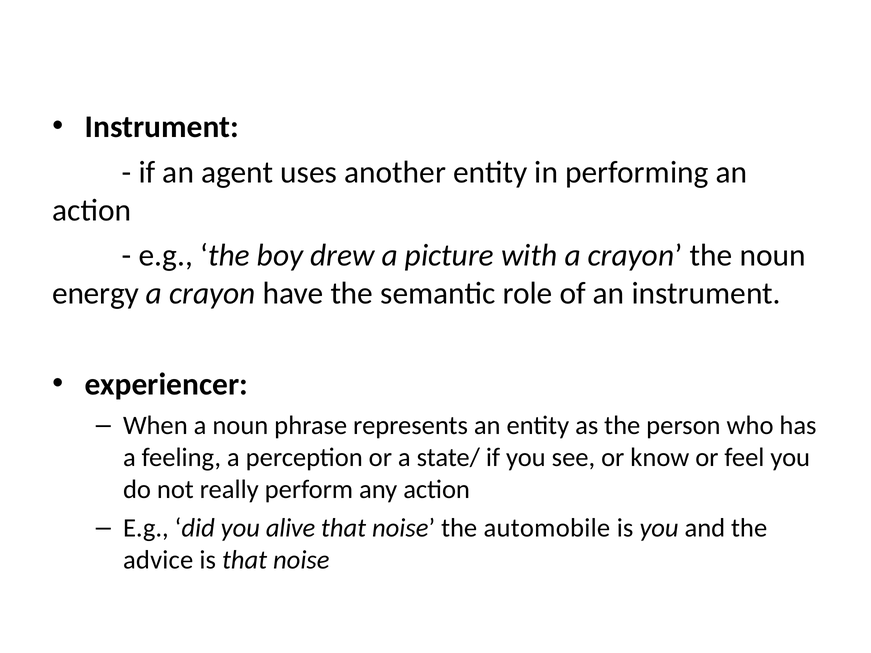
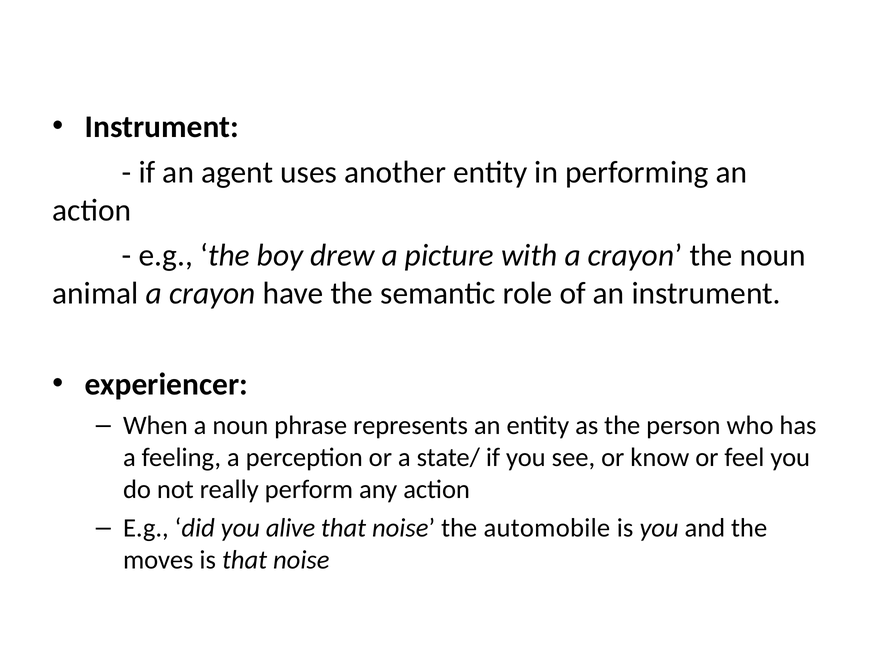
energy: energy -> animal
advice: advice -> moves
